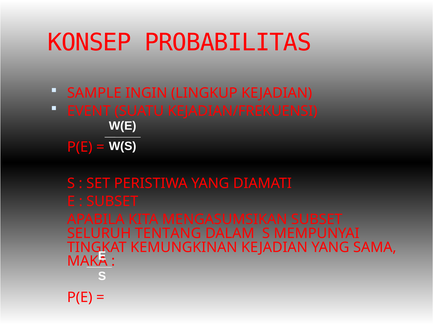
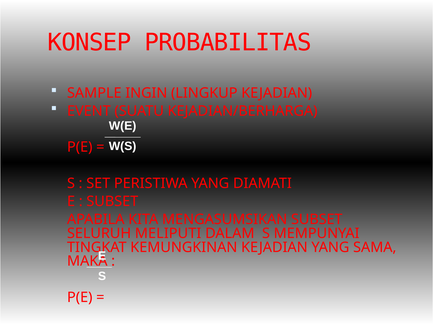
KEJADIAN/FREKUENSI: KEJADIAN/FREKUENSI -> KEJADIAN/BERHARGA
TENTANG: TENTANG -> MELIPUTI
